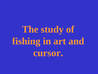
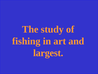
cursor: cursor -> largest
